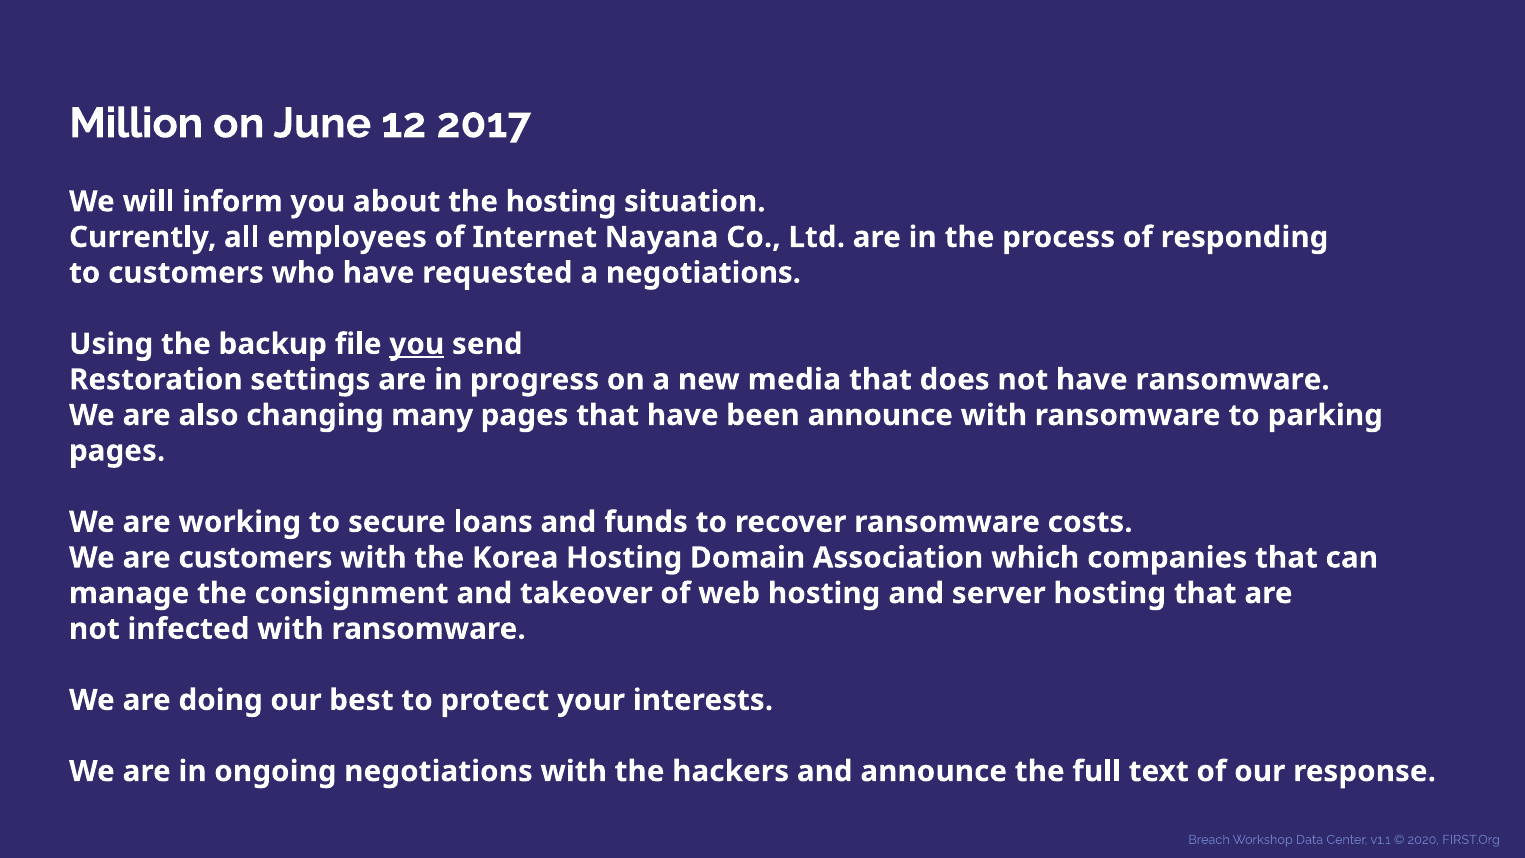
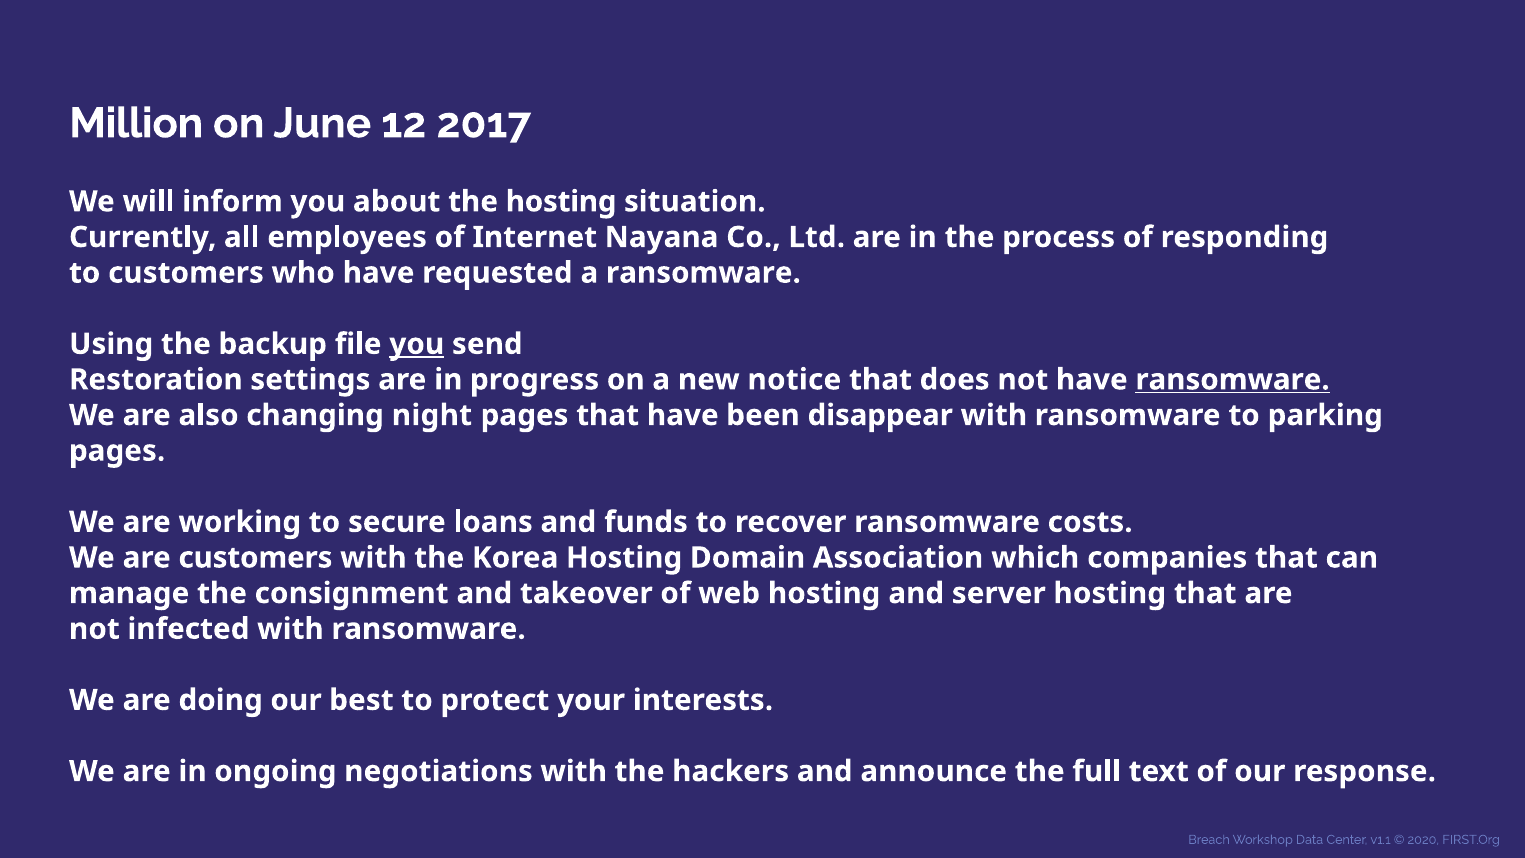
a negotiations: negotiations -> ransomware
media: media -> notice
ransomware at (1233, 380) underline: none -> present
many: many -> night
been announce: announce -> disappear
